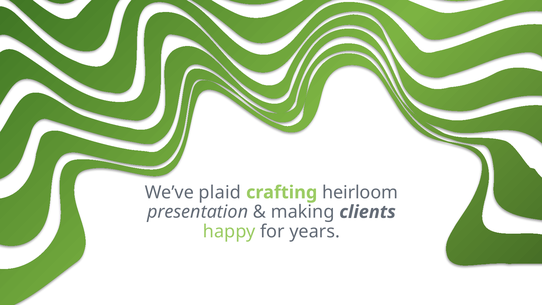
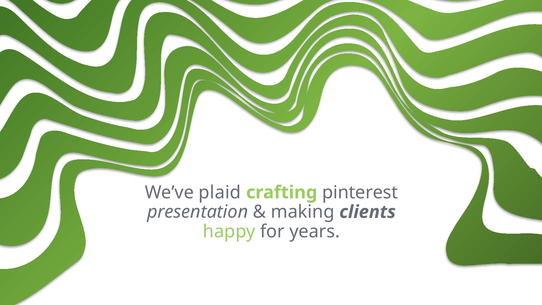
heirloom: heirloom -> pinterest
